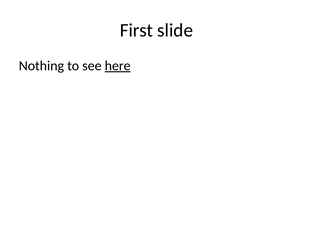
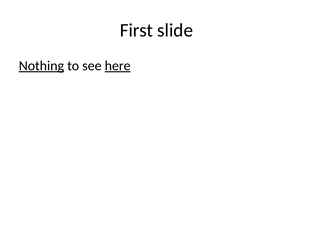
Nothing underline: none -> present
